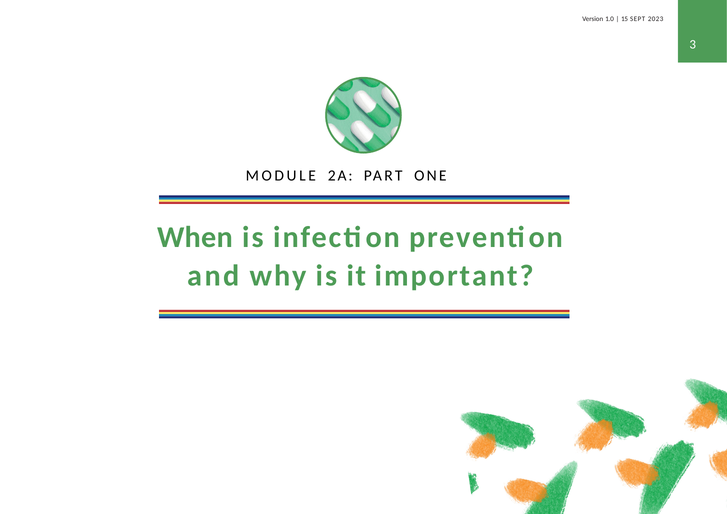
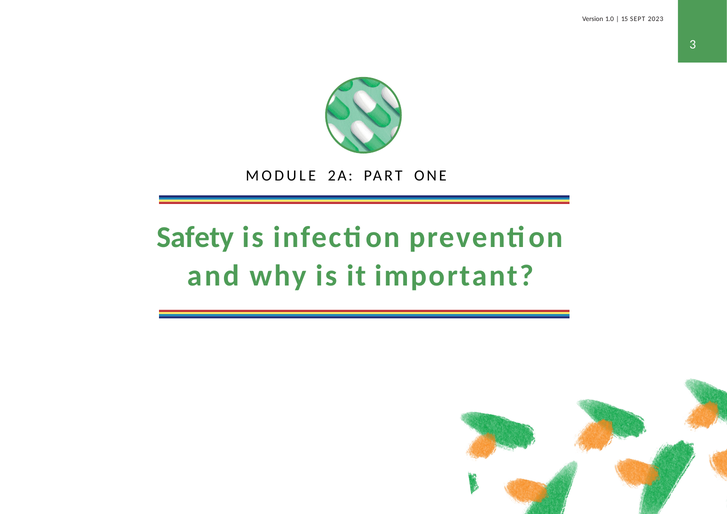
When: When -> Safety
